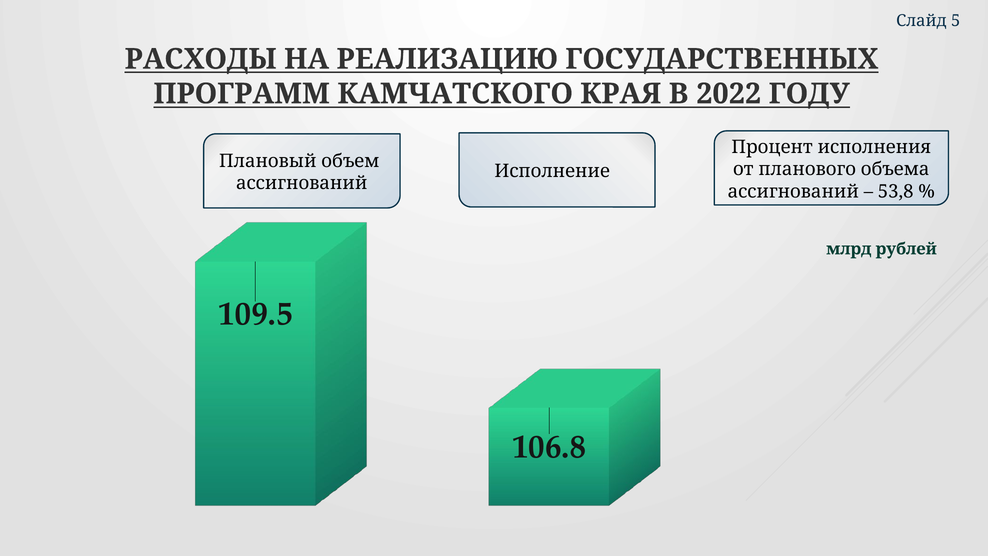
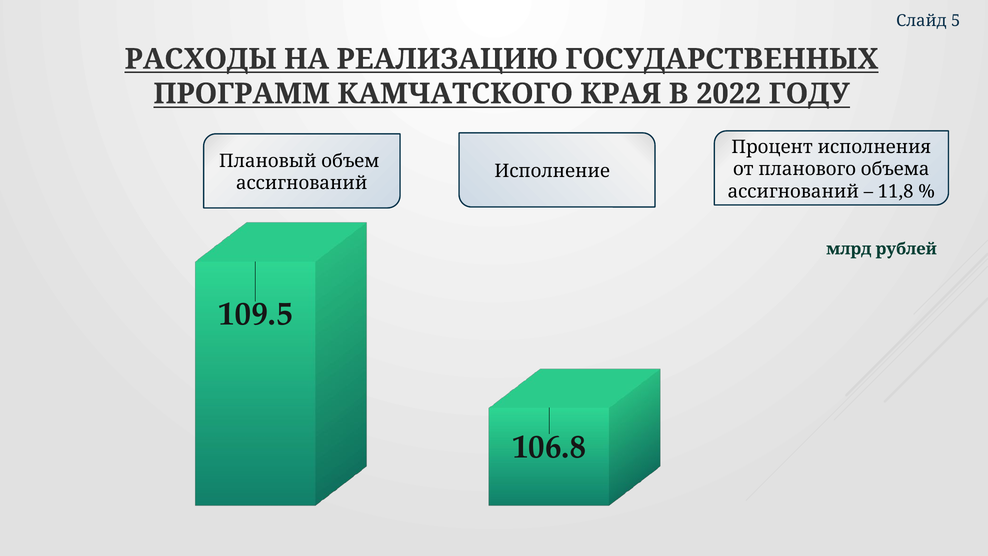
53,8: 53,8 -> 11,8
